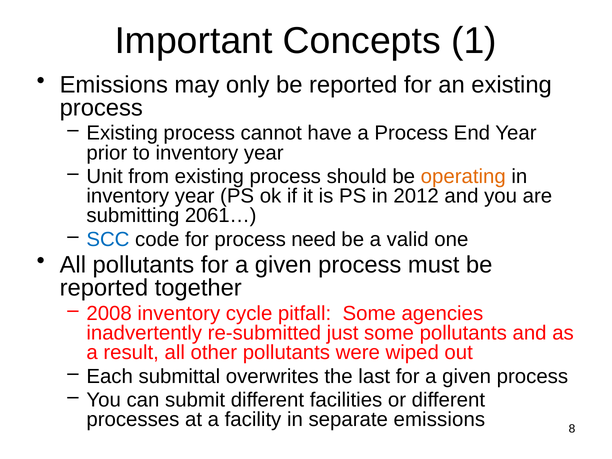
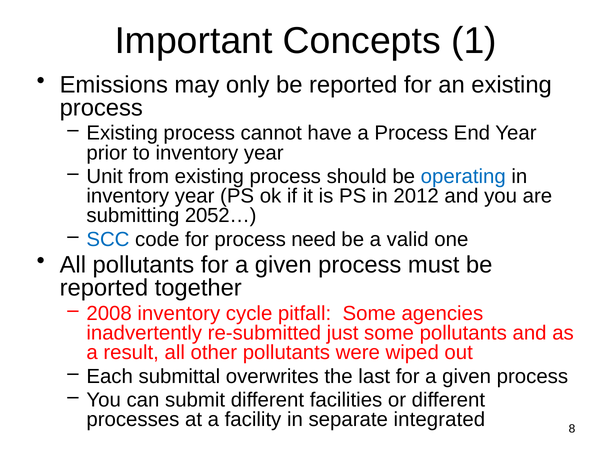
operating colour: orange -> blue
2061…: 2061… -> 2052…
separate emissions: emissions -> integrated
